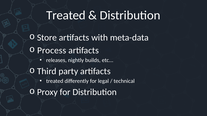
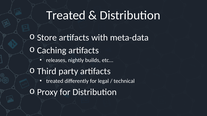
Process: Process -> Caching
